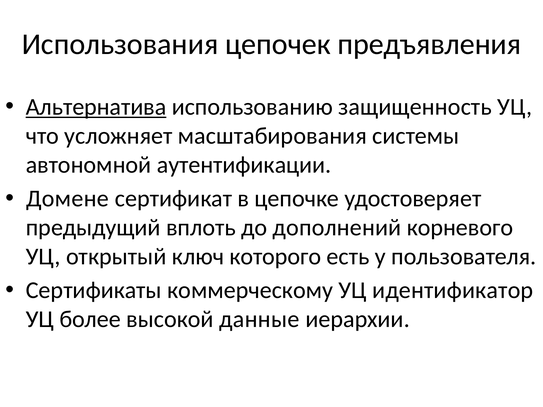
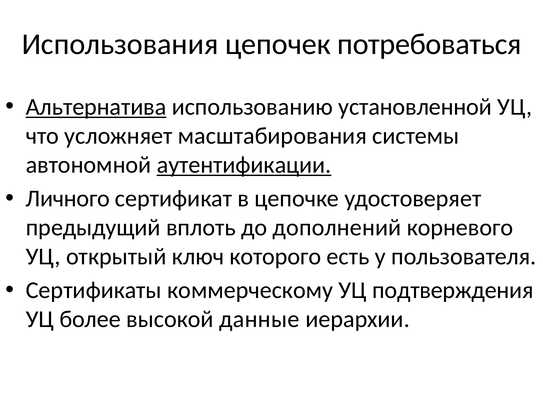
предъявления: предъявления -> потребоваться
защищенность: защищенность -> установленной
аутентификации underline: none -> present
Домене: Домене -> Личного
идентификатор: идентификатор -> подтверждения
